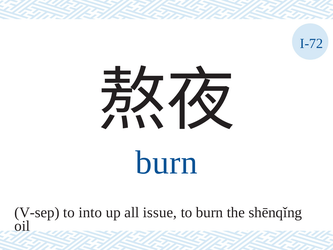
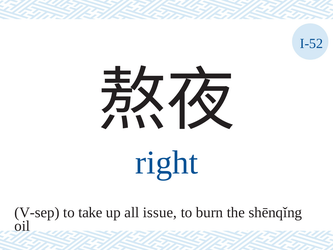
I-72: I-72 -> I-52
burn at (166, 163): burn -> right
into: into -> take
